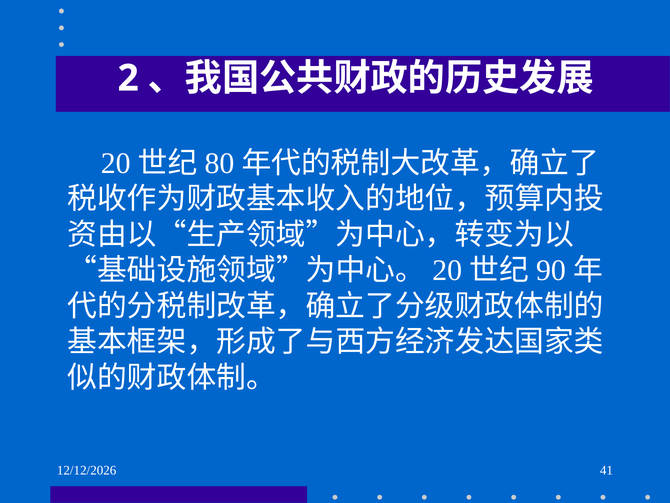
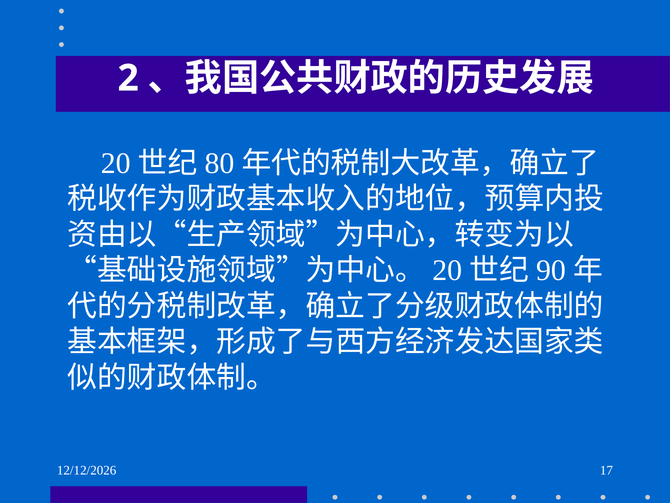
41: 41 -> 17
